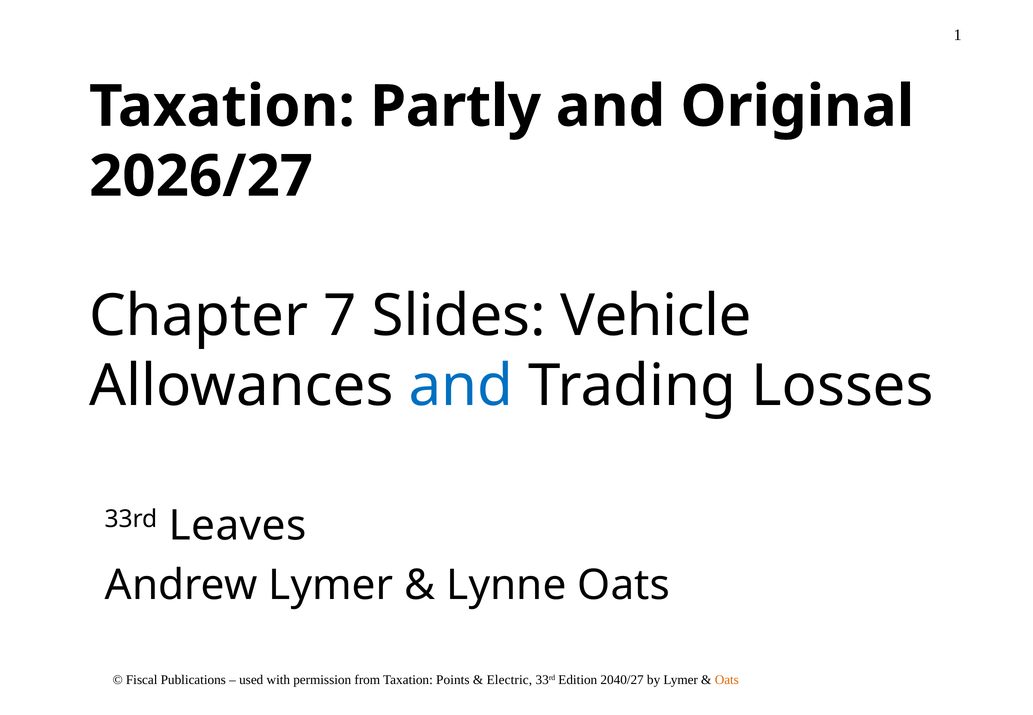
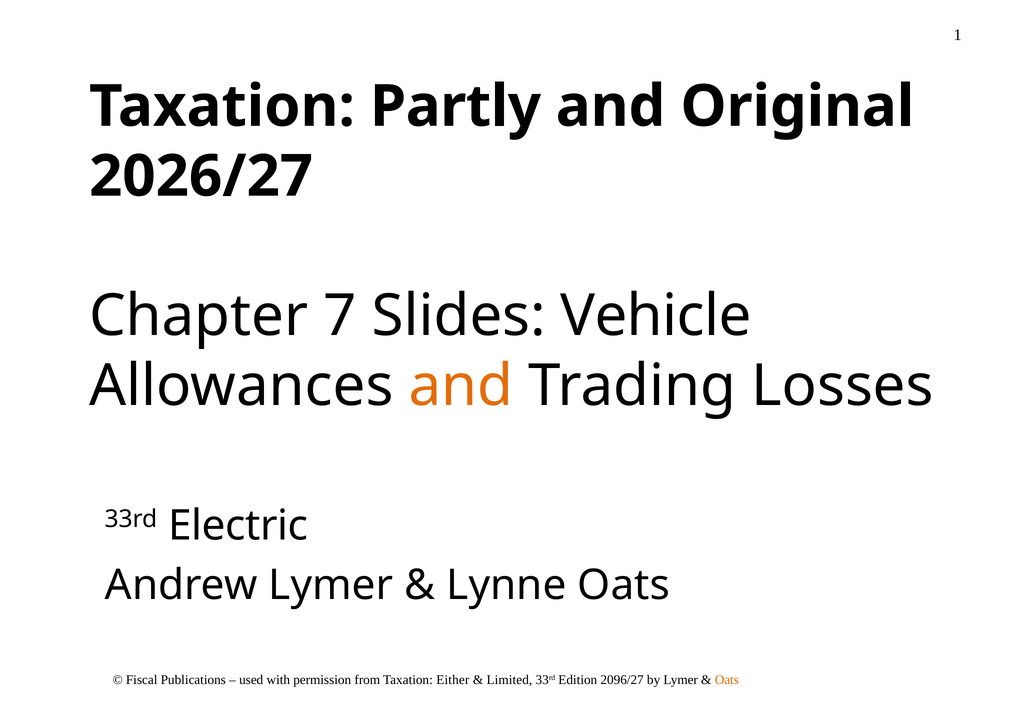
and at (461, 386) colour: blue -> orange
Leaves: Leaves -> Electric
Points: Points -> Either
Electric: Electric -> Limited
2040/27: 2040/27 -> 2096/27
